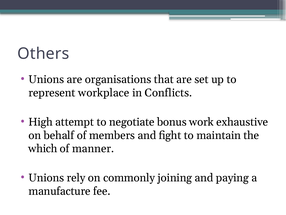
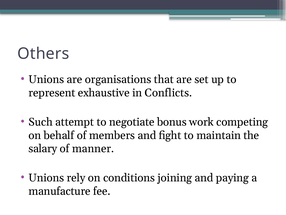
workplace: workplace -> exhaustive
High: High -> Such
exhaustive: exhaustive -> competing
which: which -> salary
commonly: commonly -> conditions
